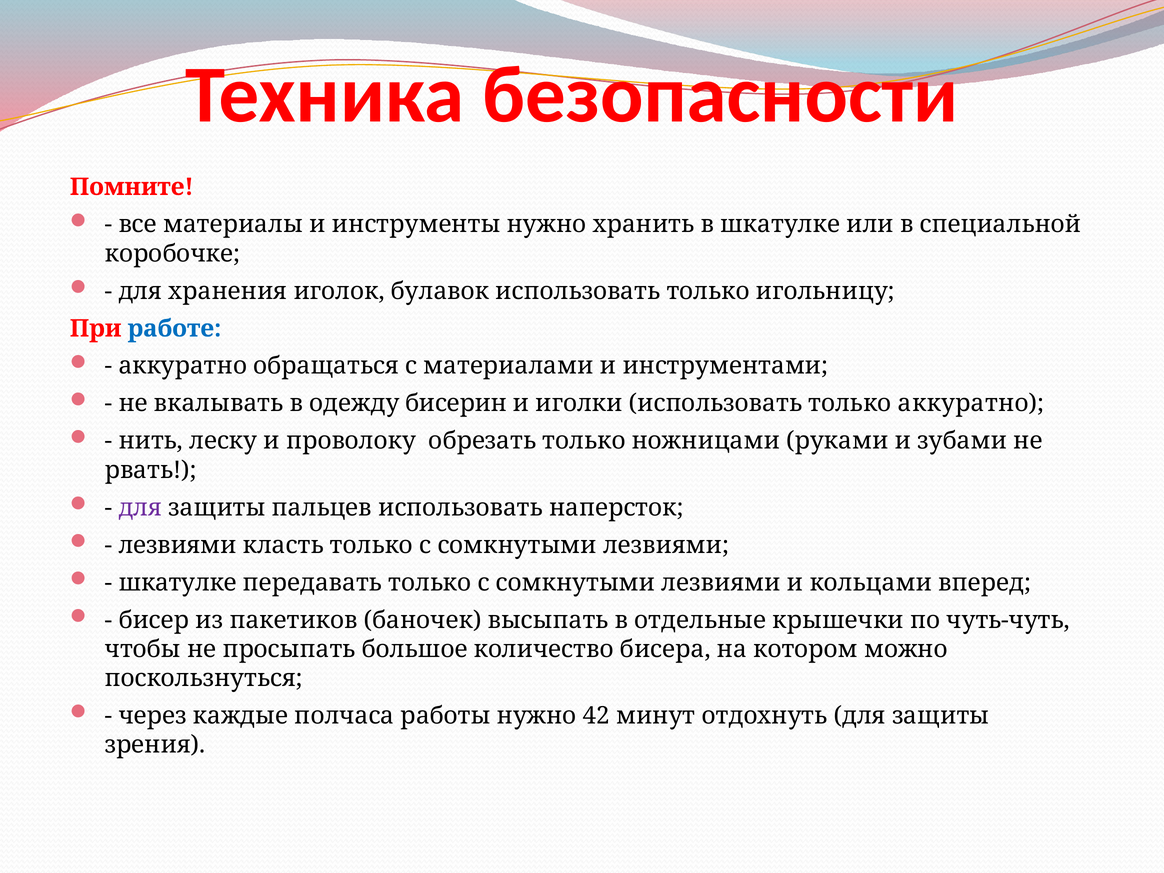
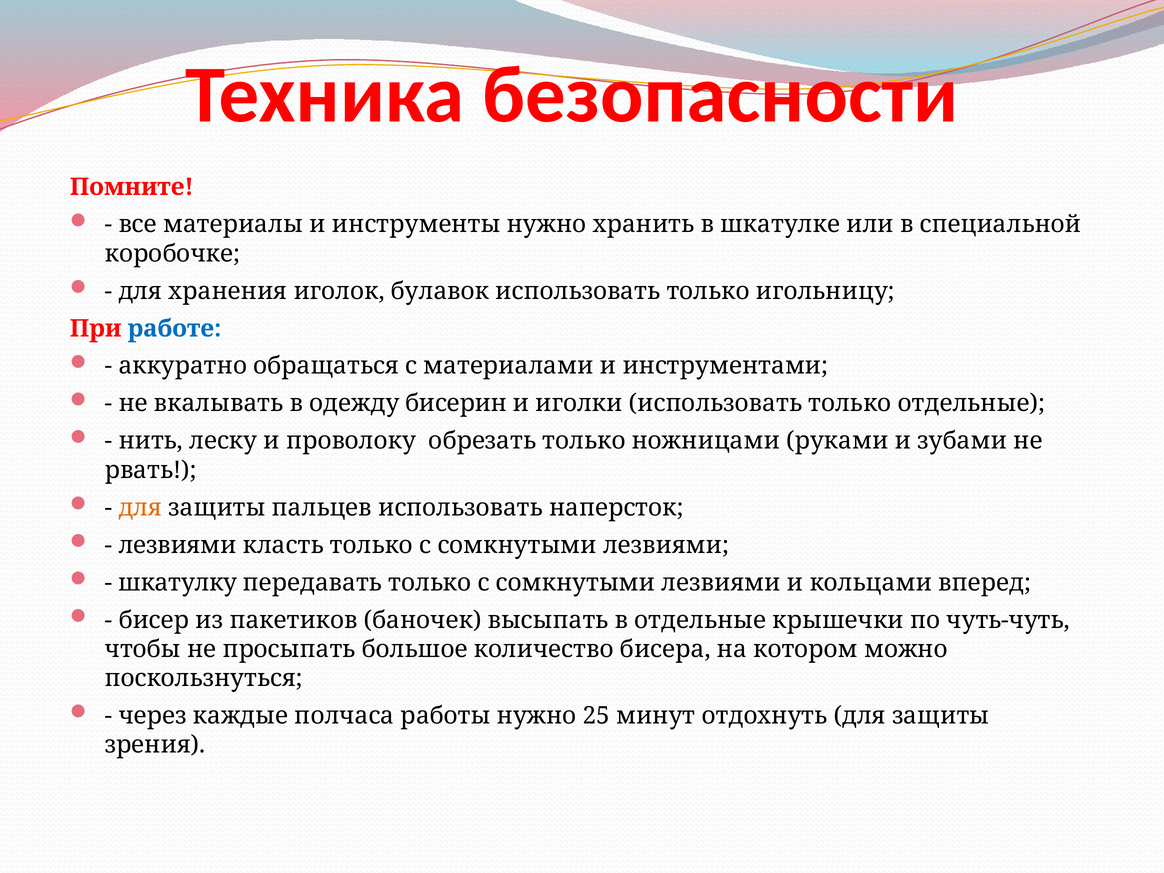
только аккуратно: аккуратно -> отдельные
для at (140, 508) colour: purple -> orange
шкатулке at (178, 583): шкатулке -> шкатулку
42: 42 -> 25
